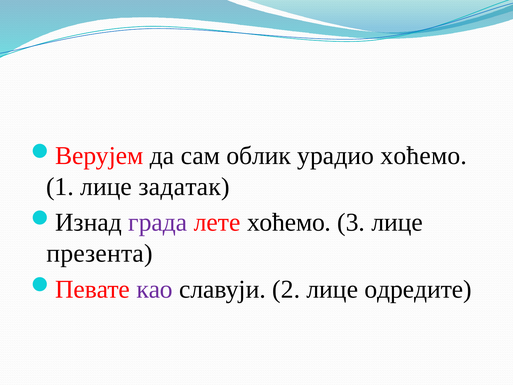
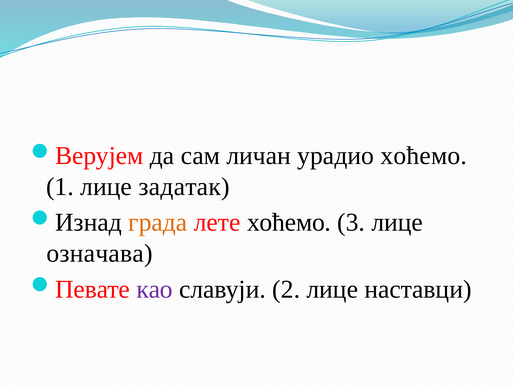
облик: облик -> личан
града colour: purple -> orange
презента: презента -> означава
одредите: одредите -> наставци
